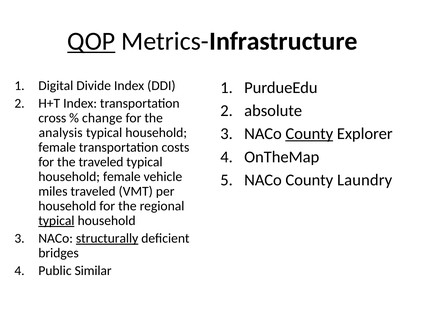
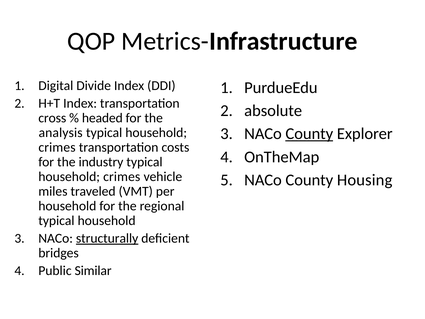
QOP underline: present -> none
change: change -> headed
female at (57, 147): female -> crimes
the traveled: traveled -> industry
female at (122, 177): female -> crimes
Laundry: Laundry -> Housing
typical at (56, 220) underline: present -> none
